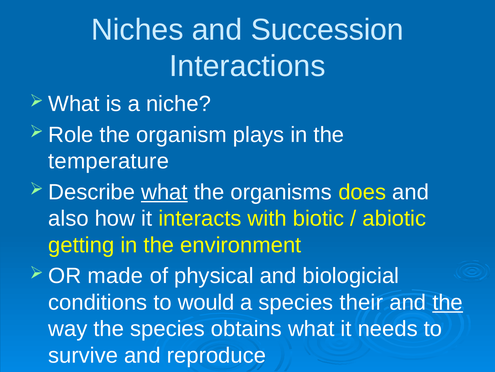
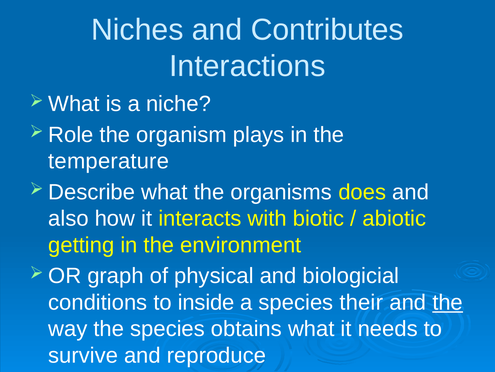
Succession: Succession -> Contributes
what at (164, 192) underline: present -> none
made: made -> graph
would: would -> inside
